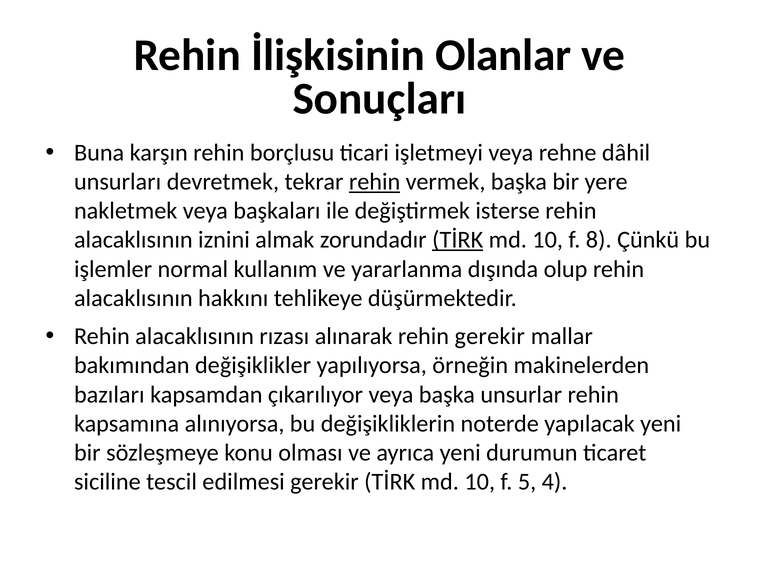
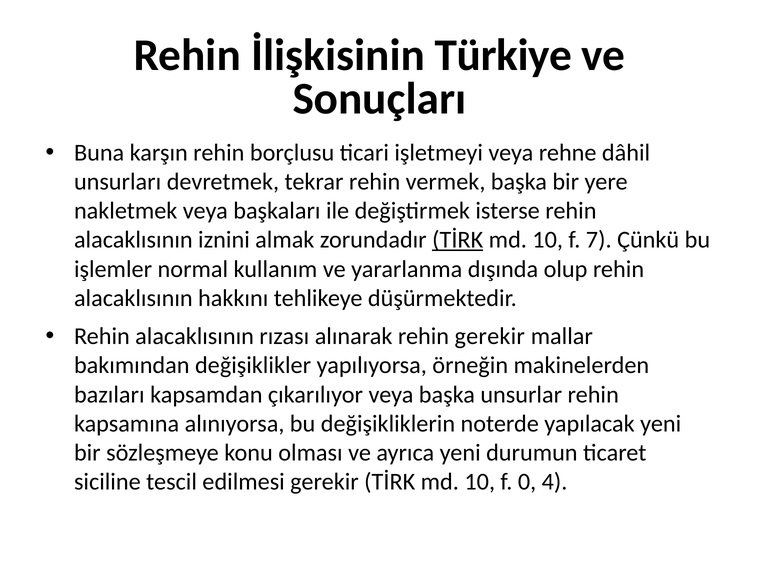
Olanlar: Olanlar -> Türkiye
rehin at (375, 182) underline: present -> none
8: 8 -> 7
5: 5 -> 0
